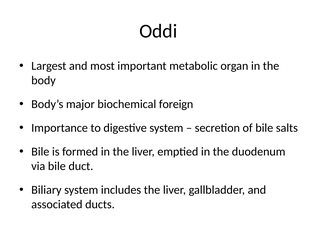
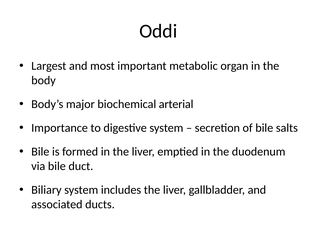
foreign: foreign -> arterial
